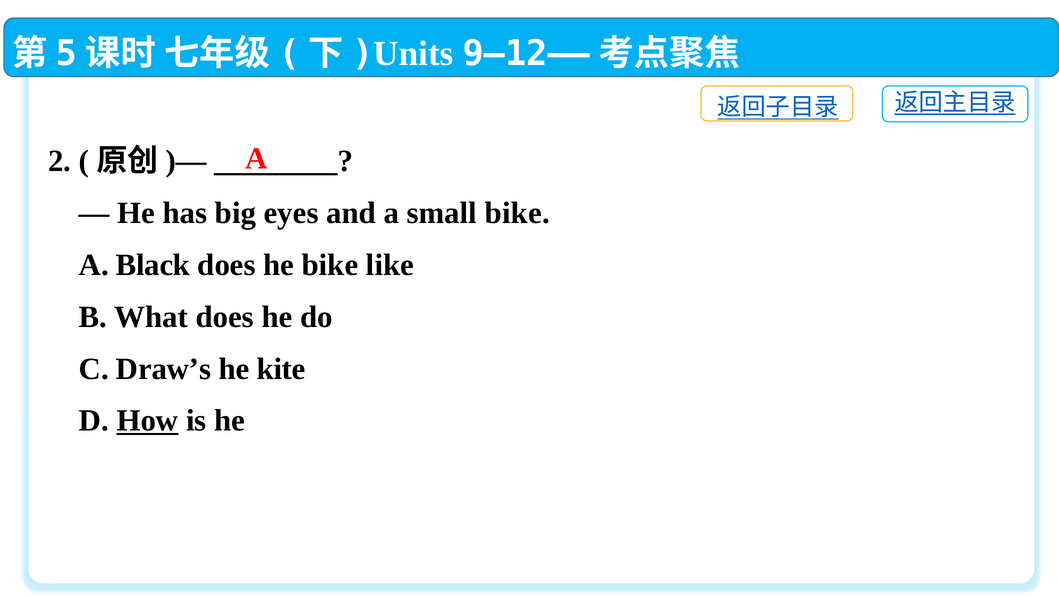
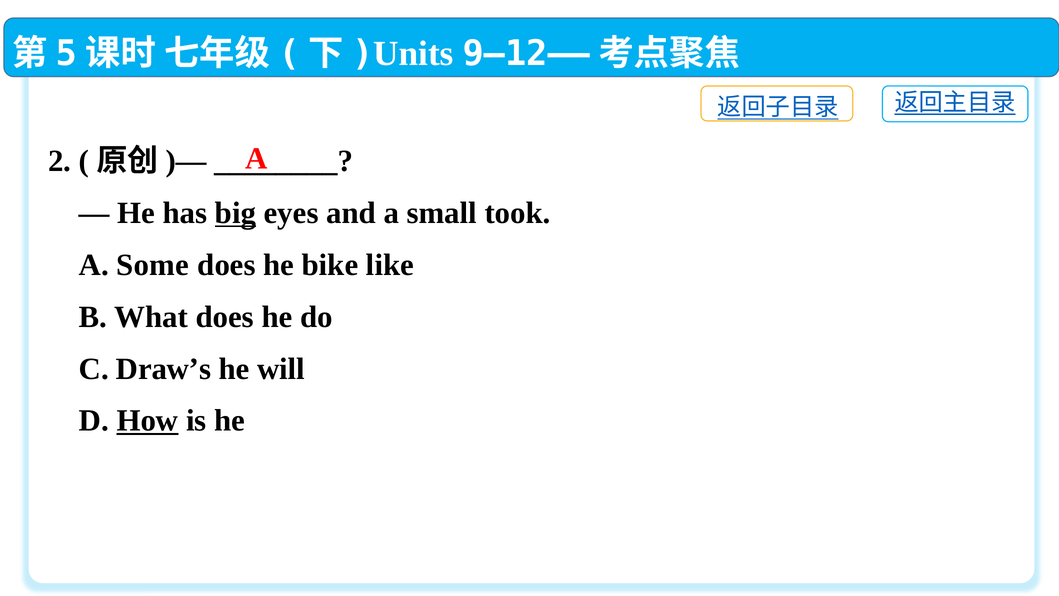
big underline: none -> present
small bike: bike -> took
Black: Black -> Some
kite: kite -> will
